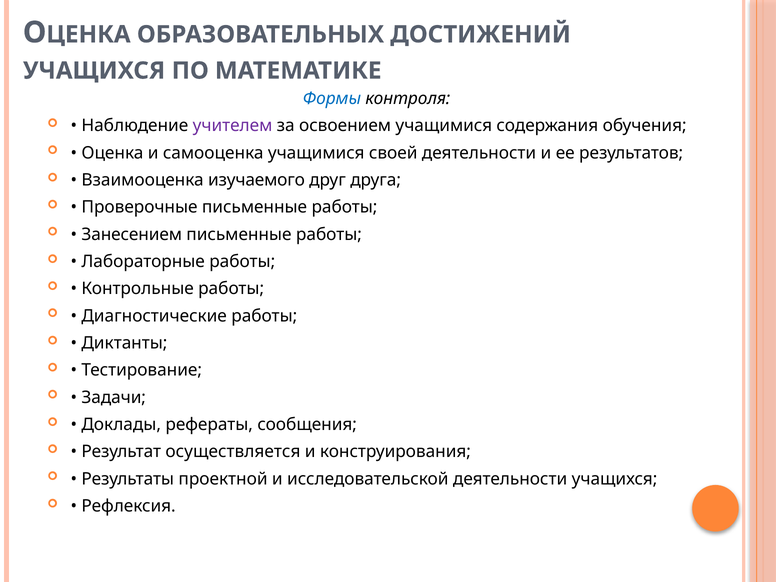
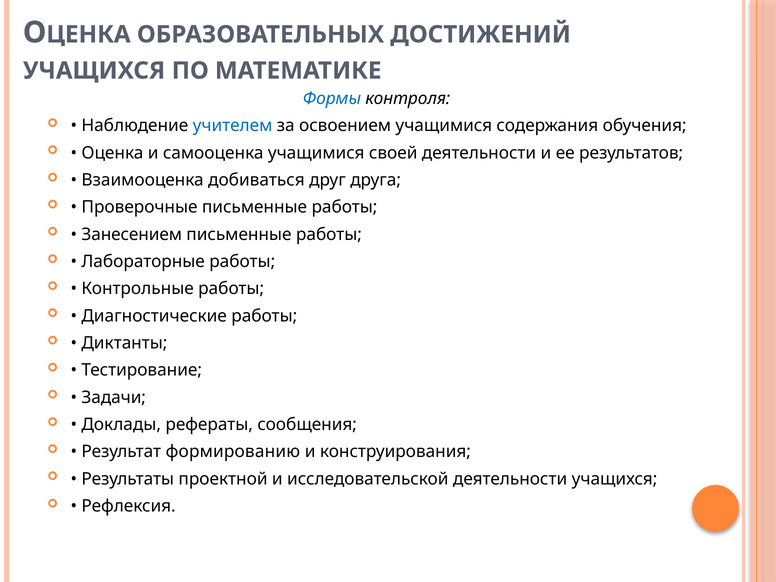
учителем colour: purple -> blue
изучаемого: изучаемого -> добиваться
осуществляется: осуществляется -> формированию
